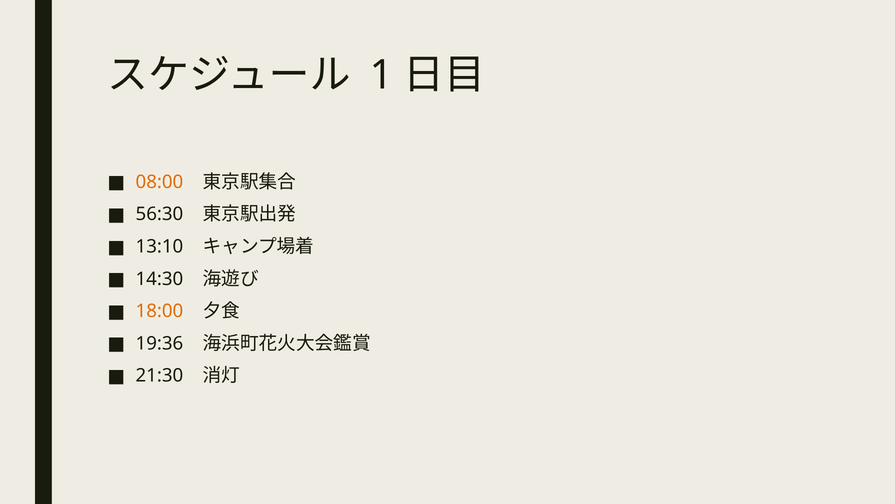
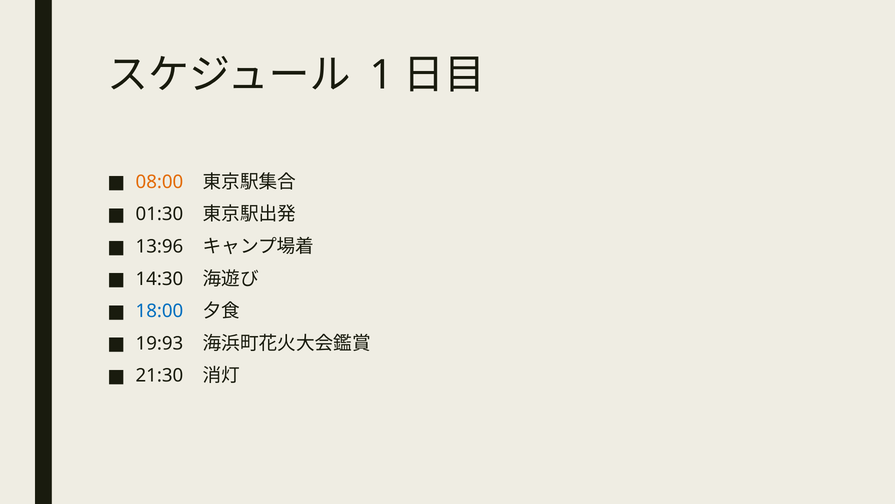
56:30: 56:30 -> 01:30
13:10: 13:10 -> 13:96
18:00 colour: orange -> blue
19:36: 19:36 -> 19:93
